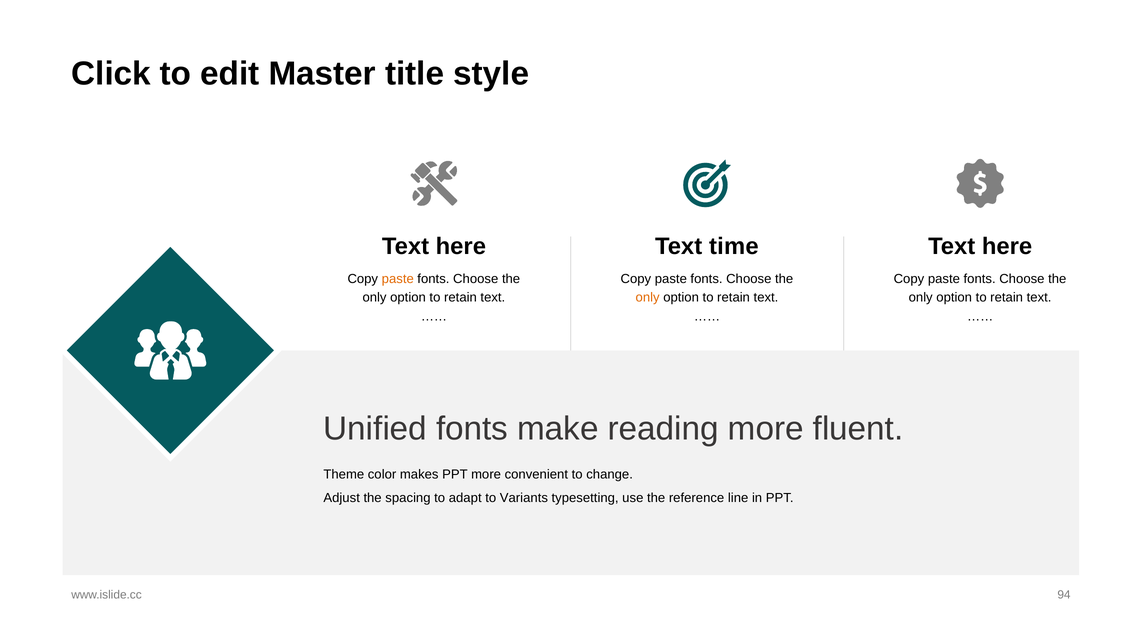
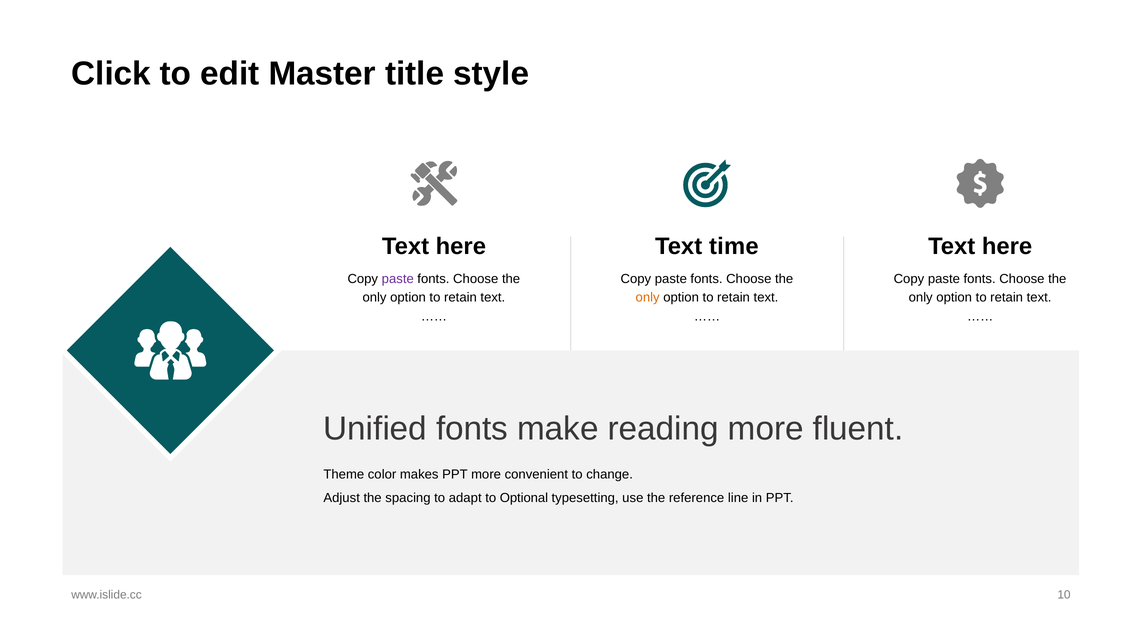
paste at (398, 279) colour: orange -> purple
Variants: Variants -> Optional
94: 94 -> 10
